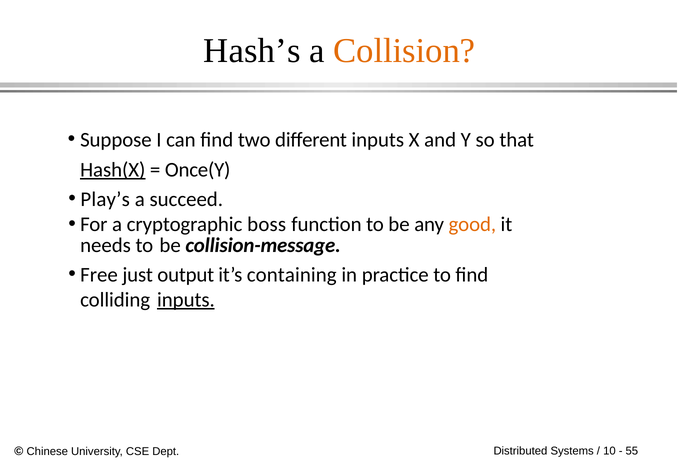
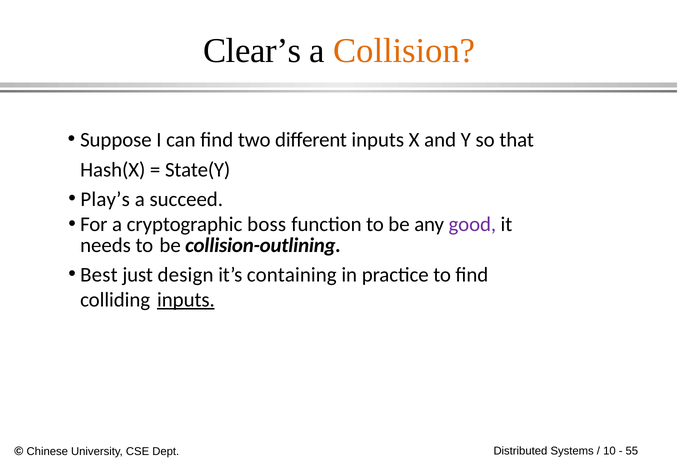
Hash’s: Hash’s -> Clear’s
Hash(X underline: present -> none
Once(Y: Once(Y -> State(Y
good colour: orange -> purple
collision-message: collision-message -> collision-outlining
Free: Free -> Best
output: output -> design
